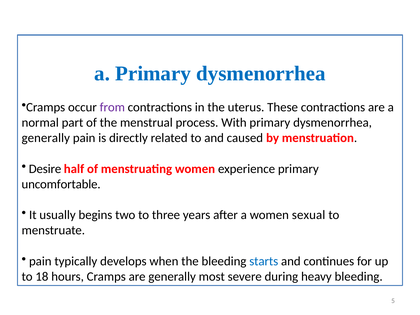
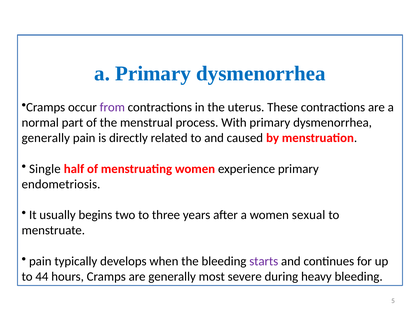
Desire: Desire -> Single
uncomfortable: uncomfortable -> endometriosis
starts colour: blue -> purple
18: 18 -> 44
